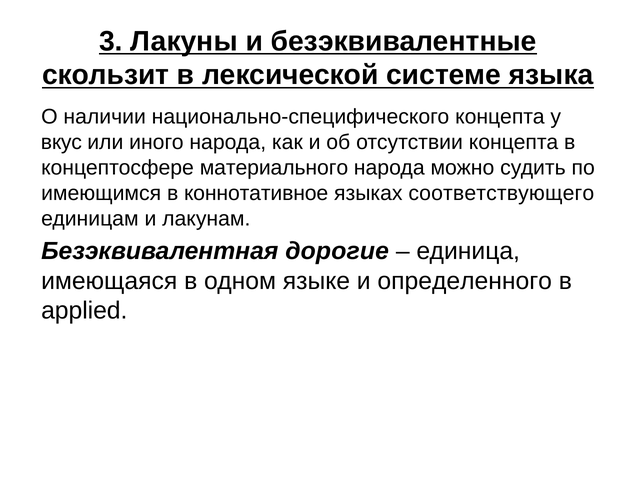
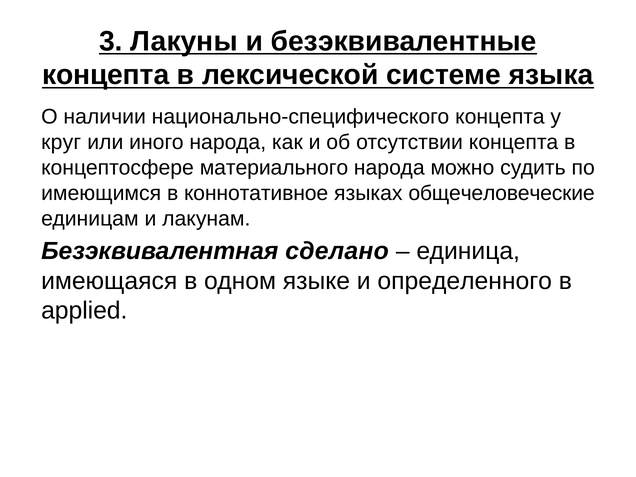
скользит at (106, 75): скользит -> концепта
вкус: вкус -> круг
соответствующего: соответствующего -> общечеловеческие
дорогие: дорогие -> сделано
